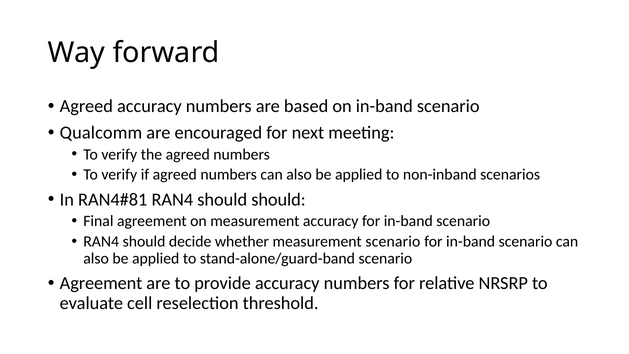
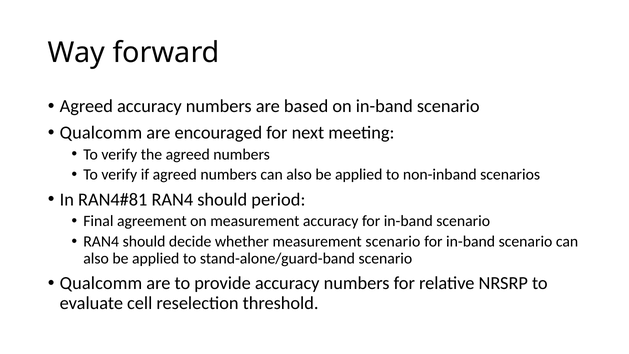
should should: should -> period
Agreement at (101, 283): Agreement -> Qualcomm
